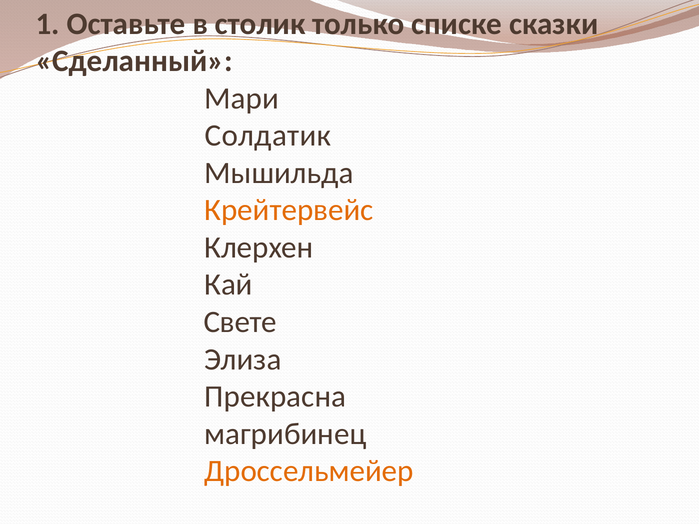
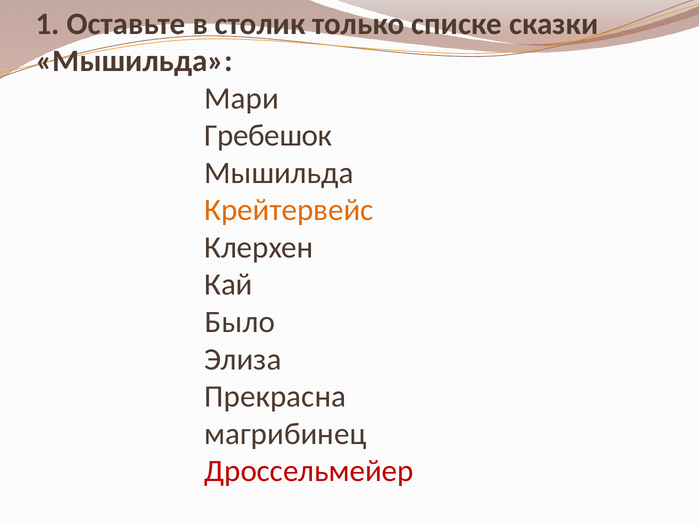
Сделанный at (134, 61): Сделанный -> Мышильда
Солдатик: Солдатик -> Гребешок
Свете: Свете -> Было
Дроссельмейер colour: orange -> red
